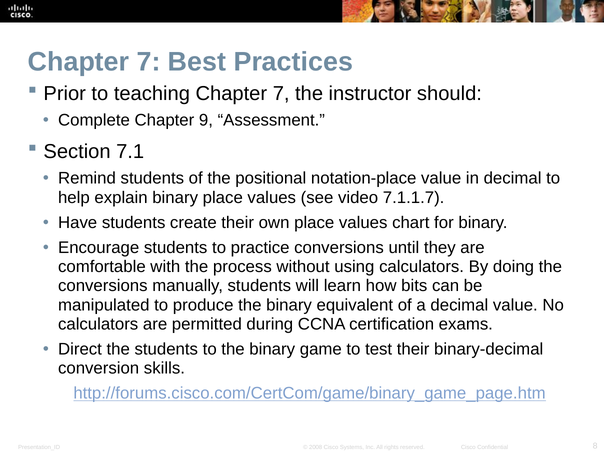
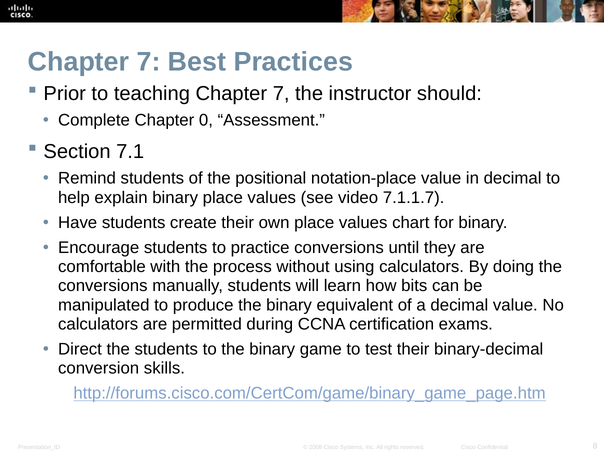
9: 9 -> 0
